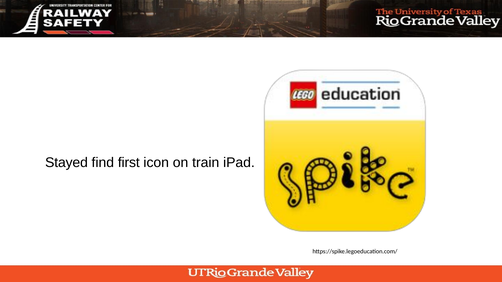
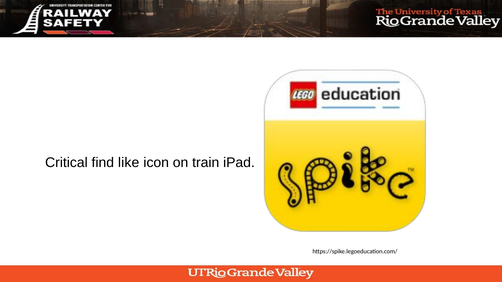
Stayed: Stayed -> Critical
first: first -> like
